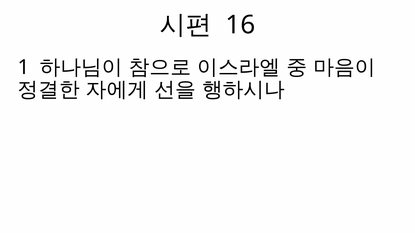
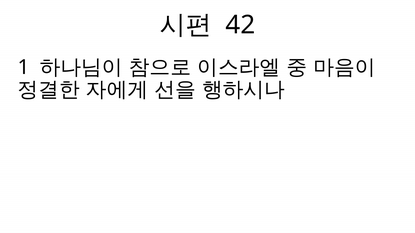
16: 16 -> 42
